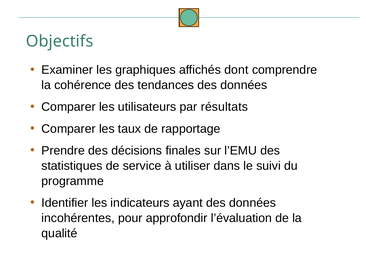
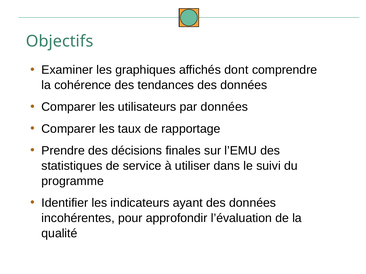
par résultats: résultats -> données
